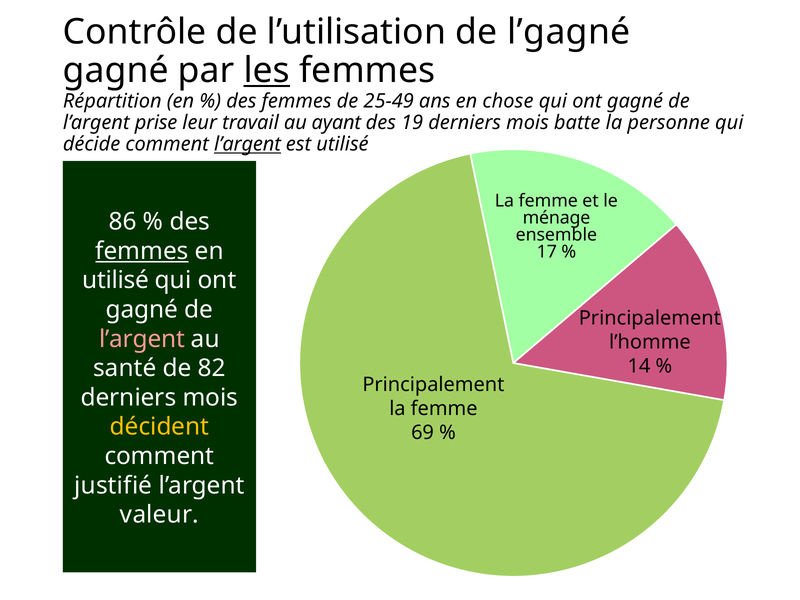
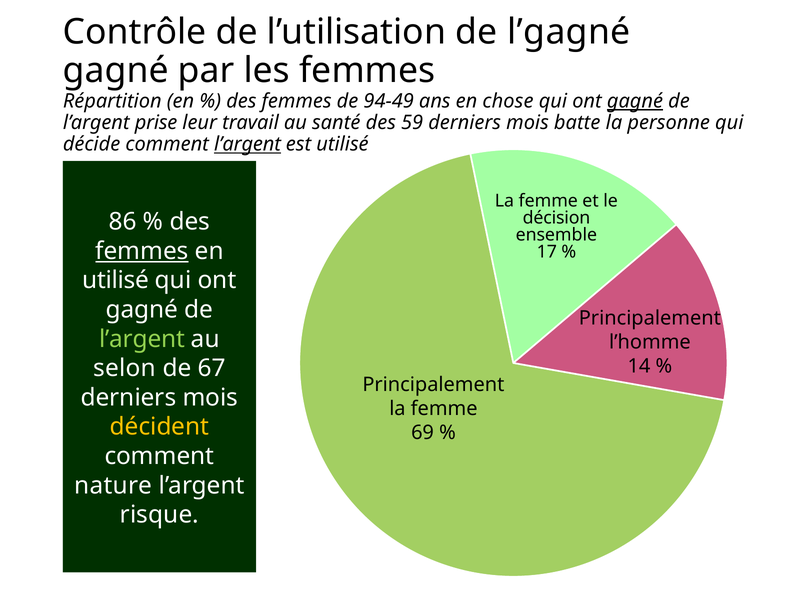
les underline: present -> none
25-49: 25-49 -> 94-49
gagné at (635, 101) underline: none -> present
ayant: ayant -> santé
19: 19 -> 59
ménage: ménage -> décision
l’argent at (142, 339) colour: pink -> light green
santé: santé -> selon
82: 82 -> 67
justifié: justifié -> nature
valeur: valeur -> risque
